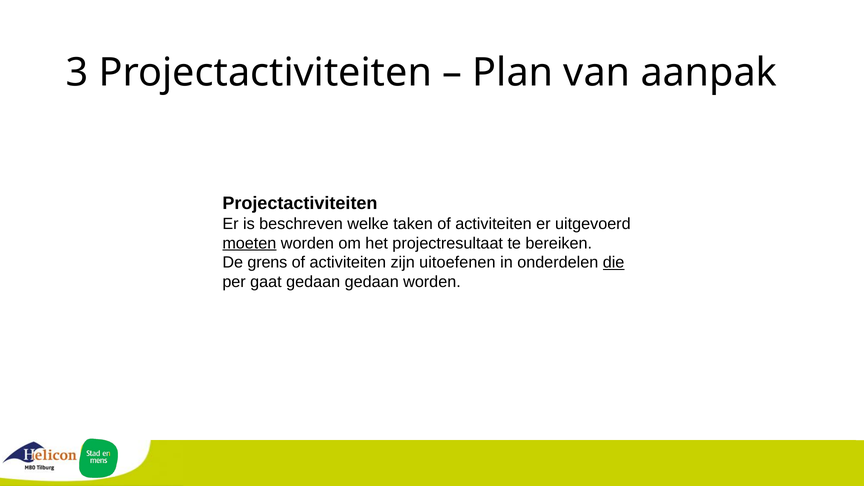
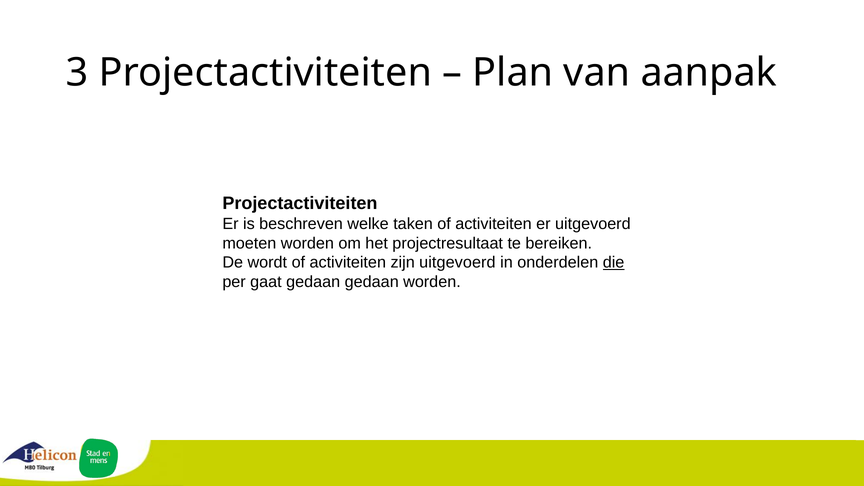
moeten underline: present -> none
grens: grens -> wordt
zijn uitoefenen: uitoefenen -> uitgevoerd
